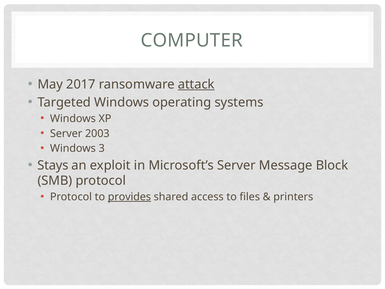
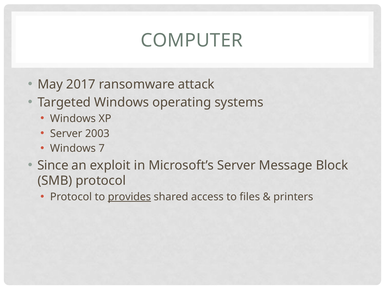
attack underline: present -> none
3: 3 -> 7
Stays: Stays -> Since
